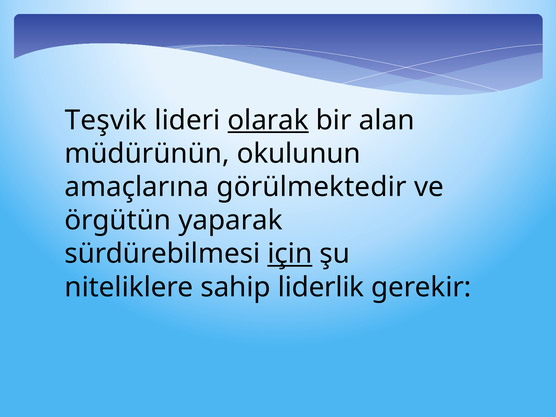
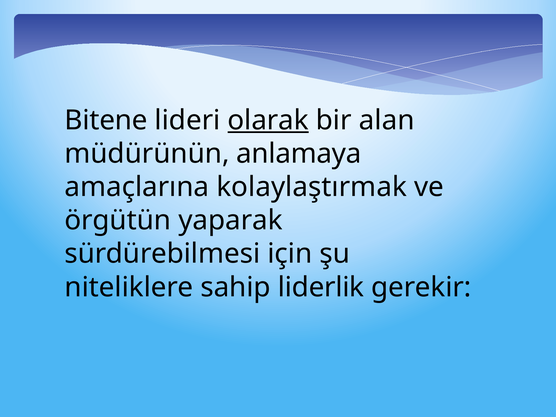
Teşvik: Teşvik -> Bitene
okulunun: okulunun -> anlamaya
görülmektedir: görülmektedir -> kolaylaştırmak
için underline: present -> none
